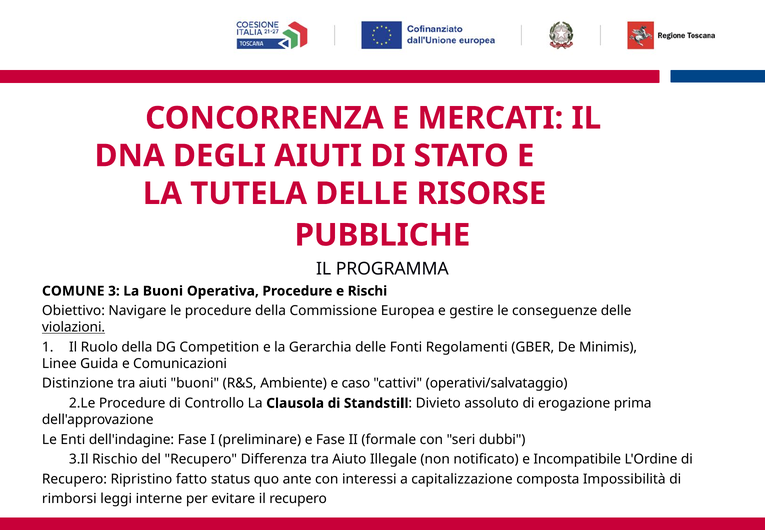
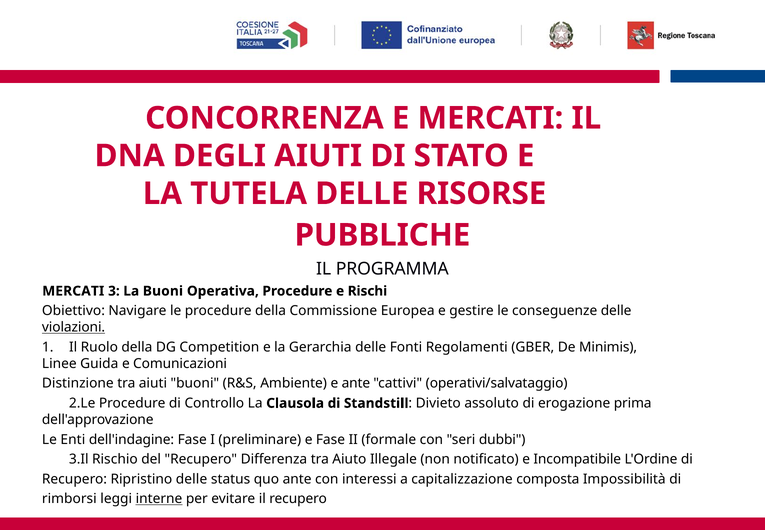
COMUNE at (73, 291): COMUNE -> MERCATI
e caso: caso -> ante
Ripristino fatto: fatto -> delle
interne underline: none -> present
